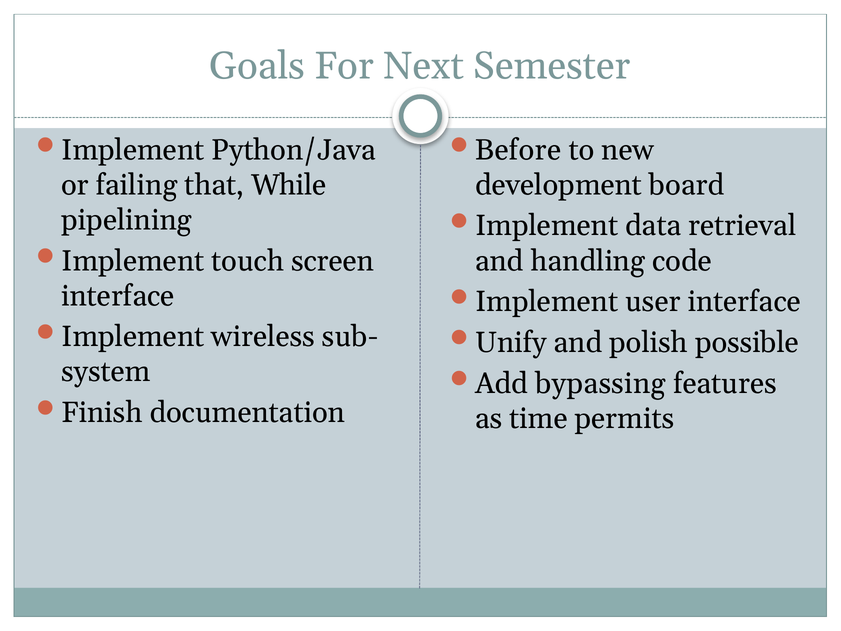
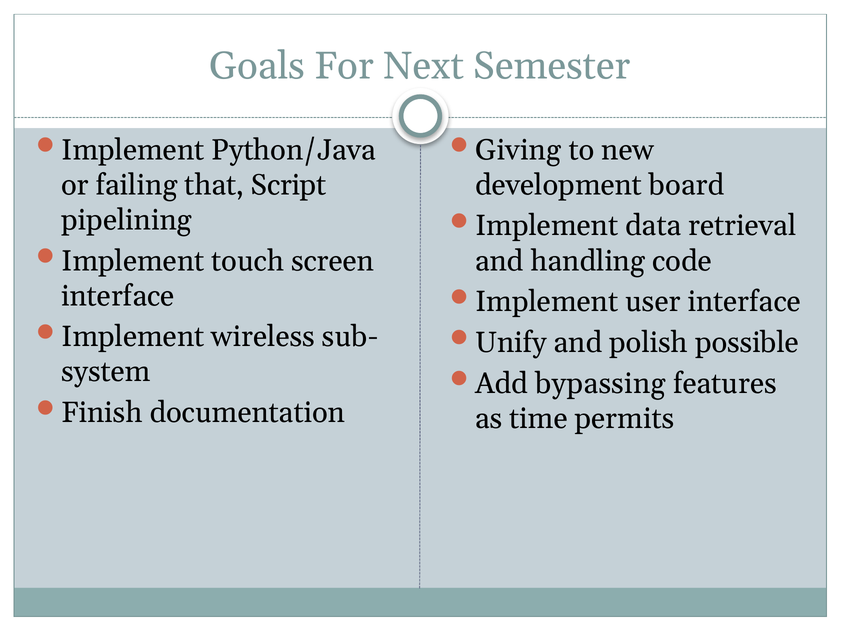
Before: Before -> Giving
While: While -> Script
